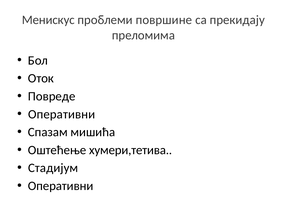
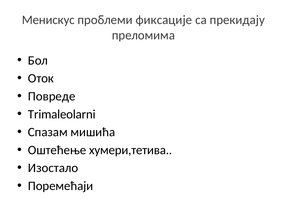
површине: површине -> фиксације
Оперативни at (62, 114): Оперативни -> Trimaleolarni
Стадијум: Стадијум -> Изостало
Оперативни at (61, 185): Оперативни -> Поремећаји
